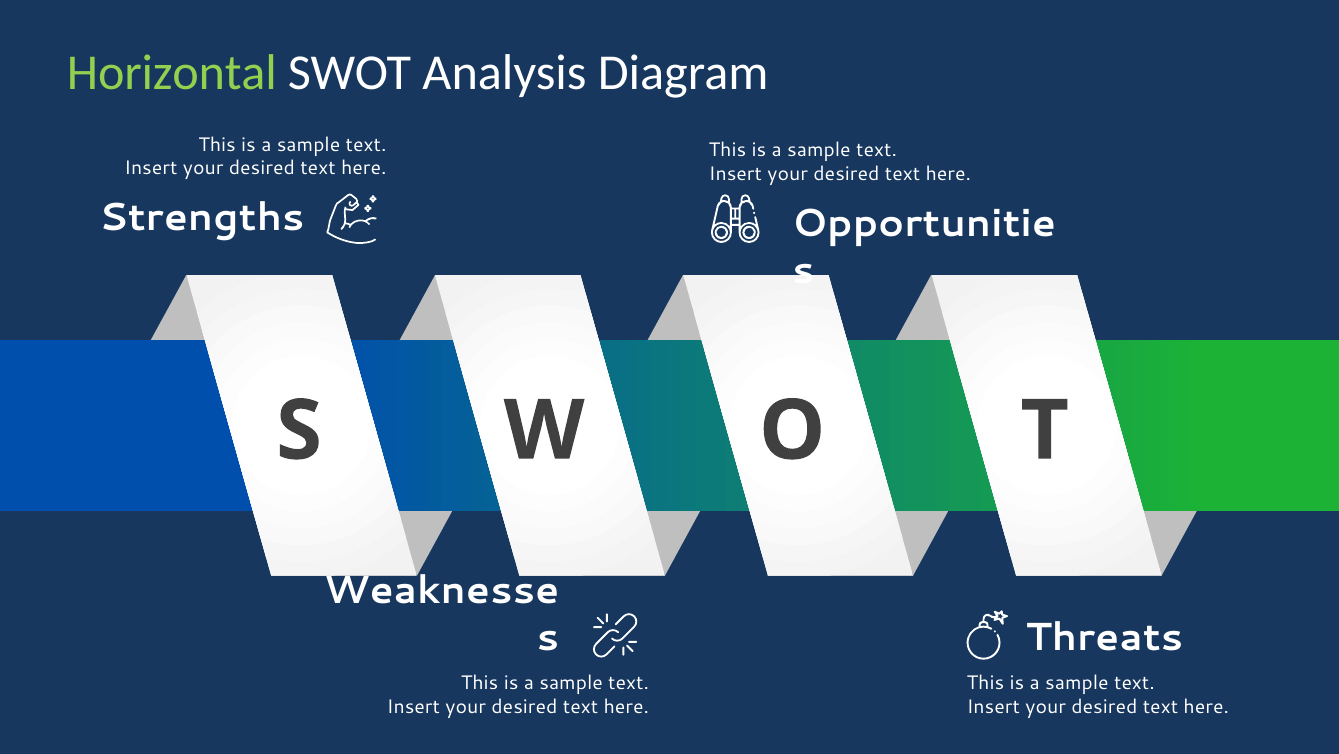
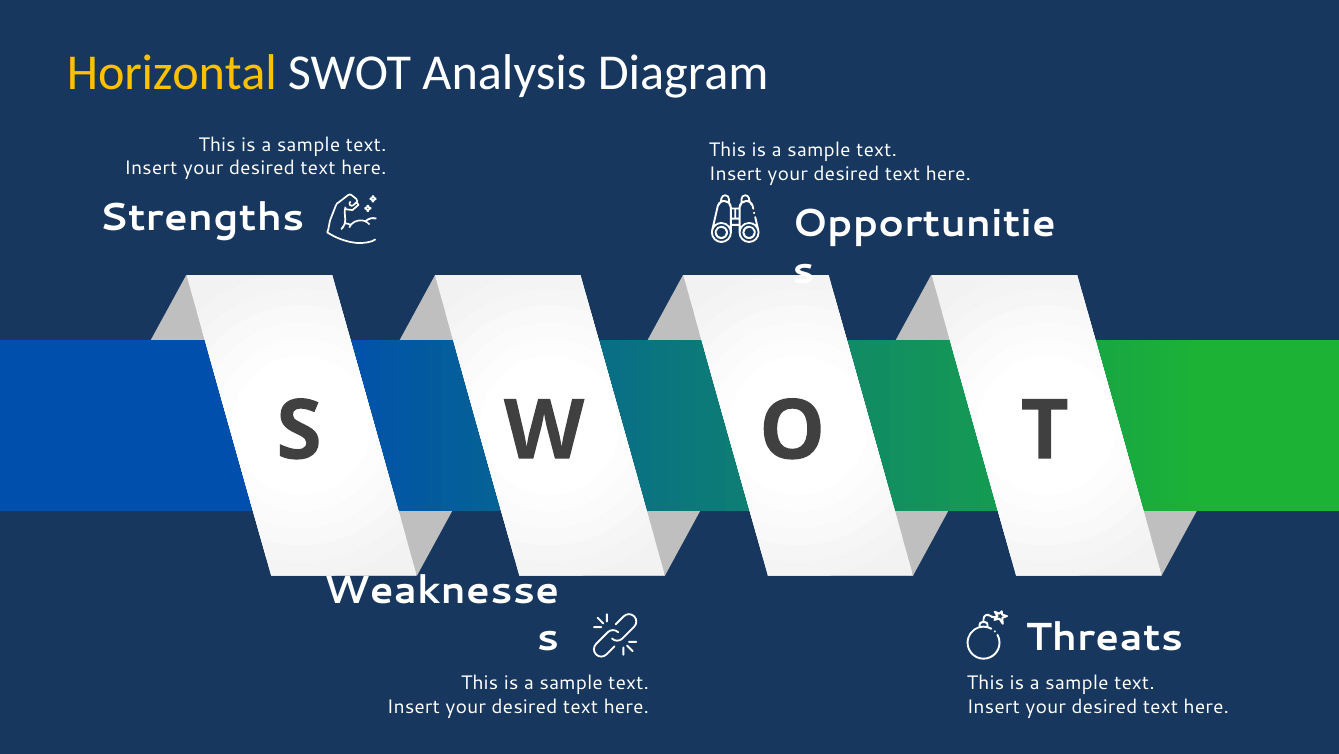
Horizontal colour: light green -> yellow
